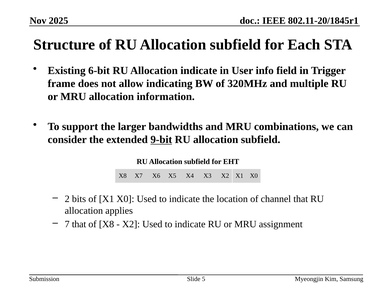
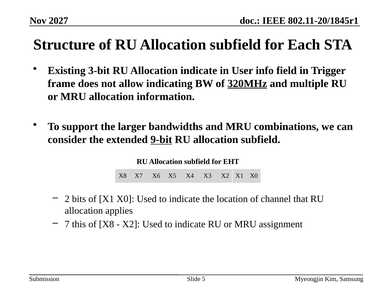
2025: 2025 -> 2027
6-bit: 6-bit -> 3-bit
320MHz underline: none -> present
7 that: that -> this
